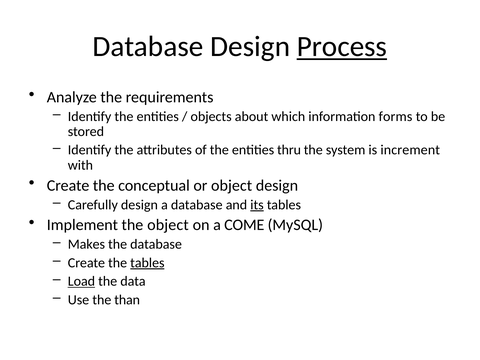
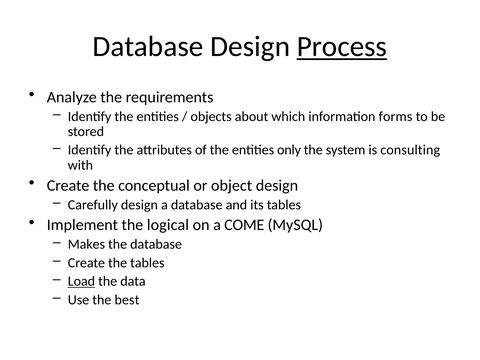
thru: thru -> only
increment: increment -> consulting
its underline: present -> none
the object: object -> logical
tables at (147, 263) underline: present -> none
than: than -> best
